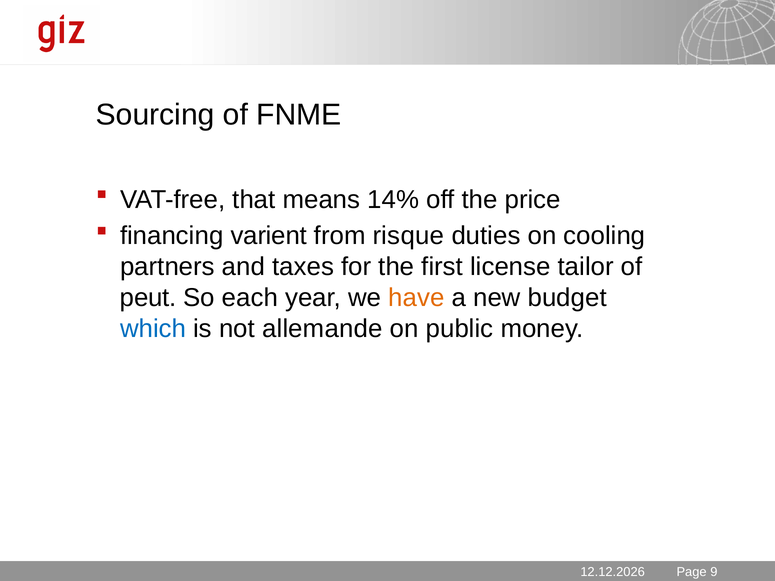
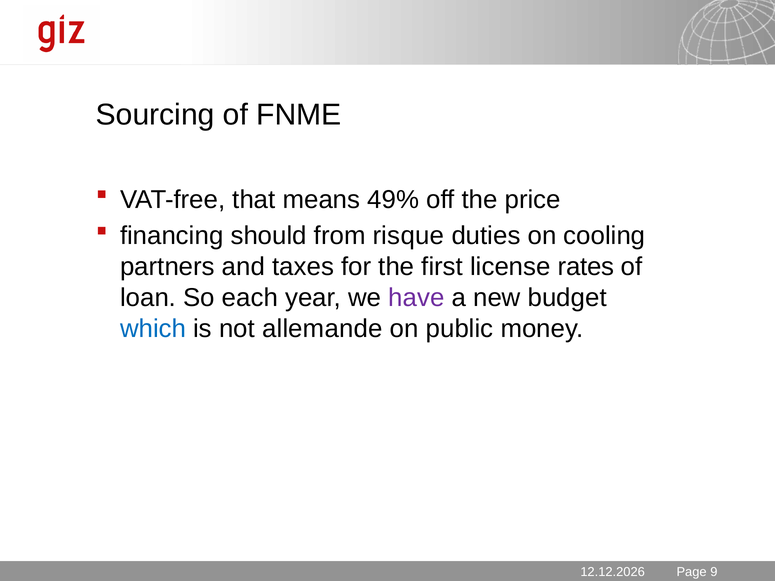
14%: 14% -> 49%
varient: varient -> should
tailor: tailor -> rates
peut: peut -> loan
have colour: orange -> purple
